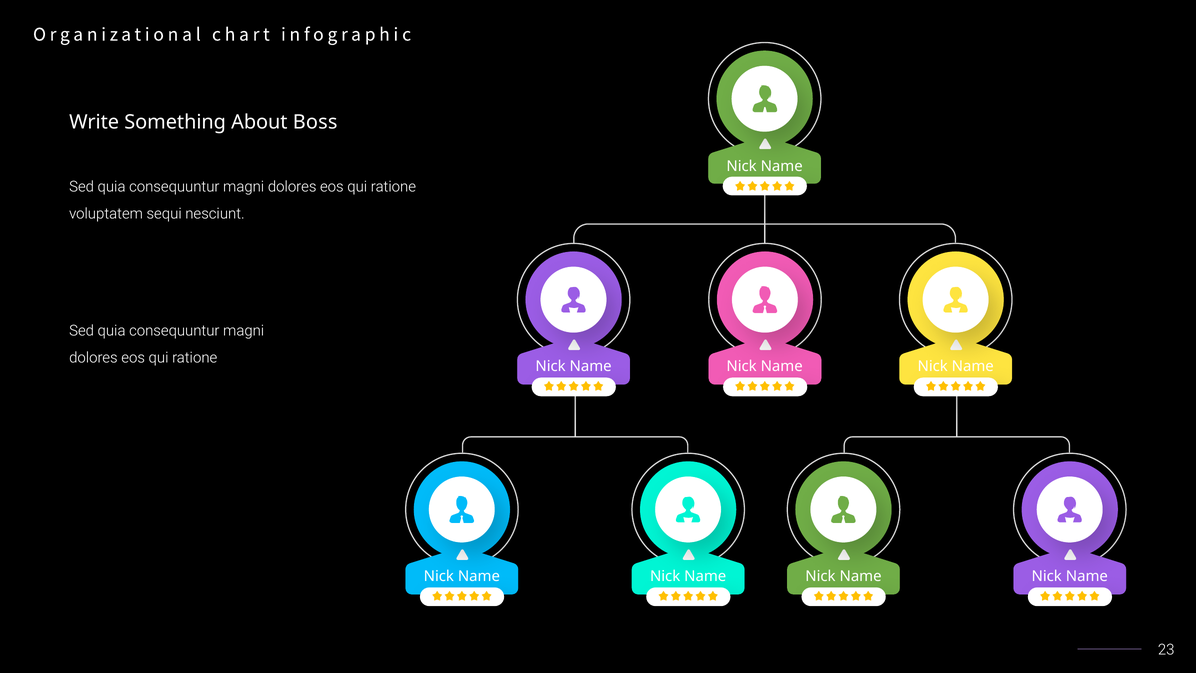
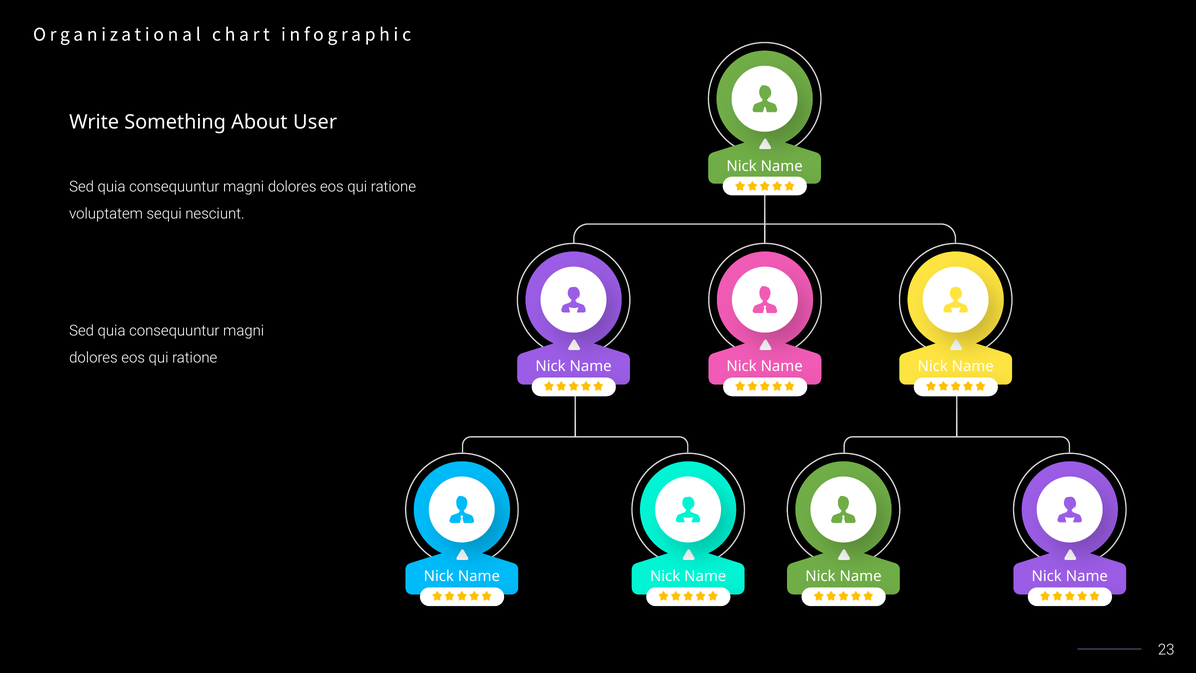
Boss: Boss -> User
